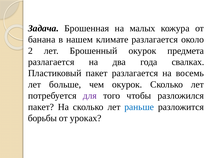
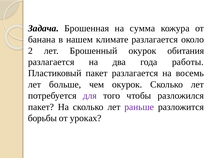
малых: малых -> сумма
предмета: предмета -> обитания
свалках: свалках -> работы
раньше colour: blue -> purple
